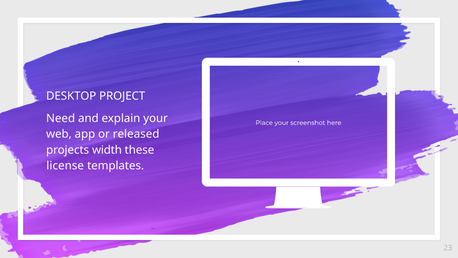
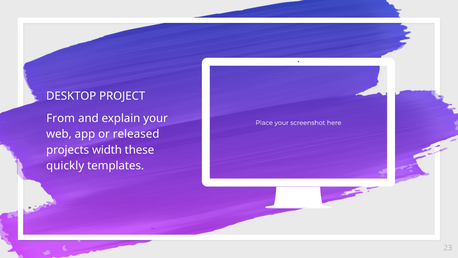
Need: Need -> From
license: license -> quickly
